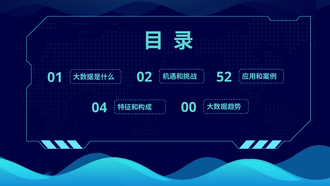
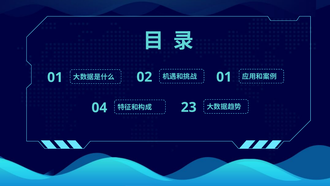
52 at (224, 77): 52 -> 01
00: 00 -> 23
